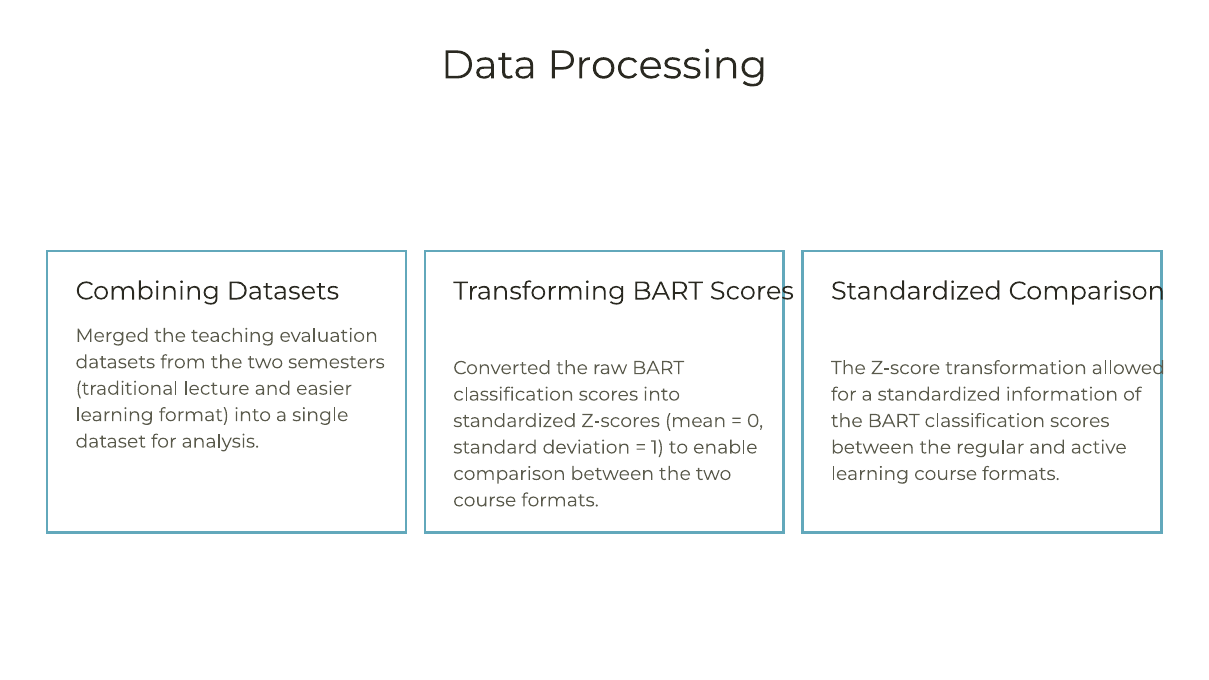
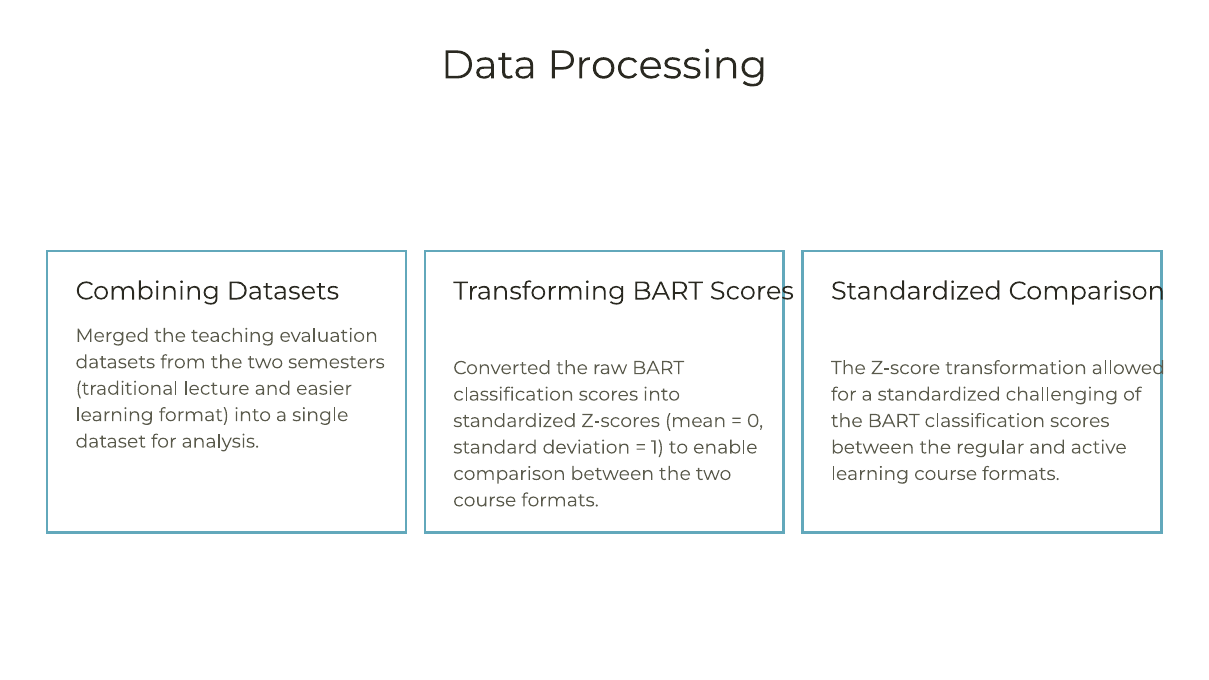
information: information -> challenging
